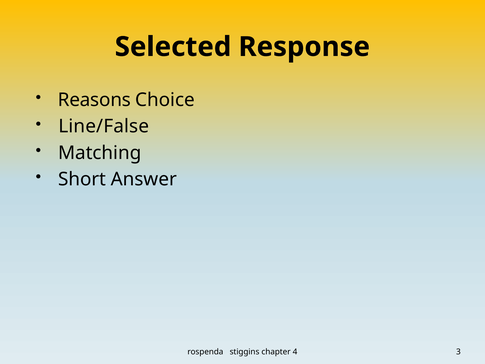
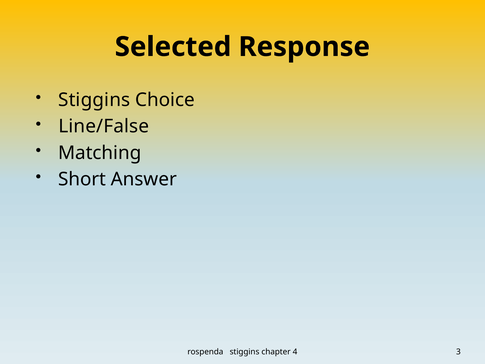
Reasons at (94, 100): Reasons -> Stiggins
